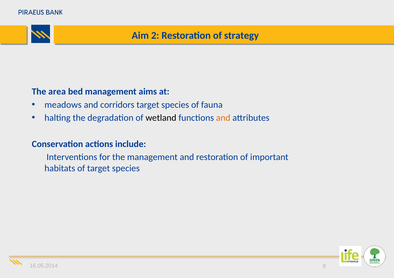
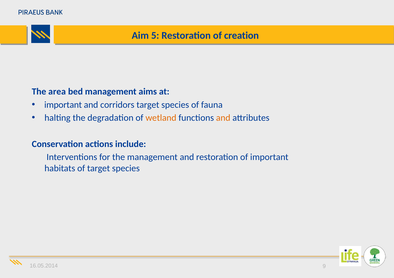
2: 2 -> 5
strategy: strategy -> creation
meadows at (63, 105): meadows -> important
wetland colour: black -> orange
